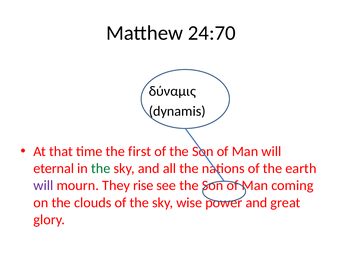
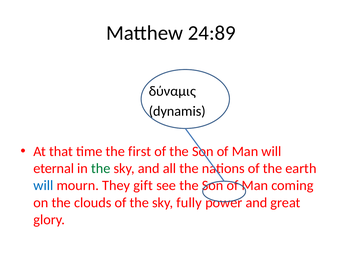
24:70: 24:70 -> 24:89
will at (43, 186) colour: purple -> blue
rise: rise -> gift
wise: wise -> fully
